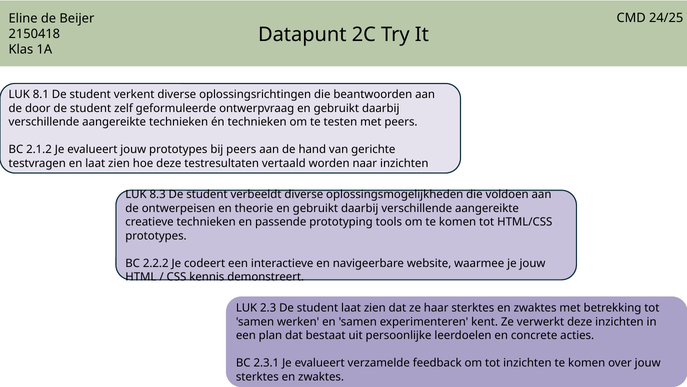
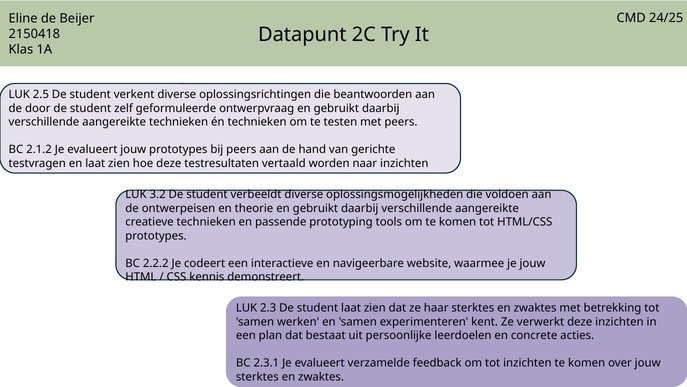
8.1: 8.1 -> 2.5
8.3: 8.3 -> 3.2
